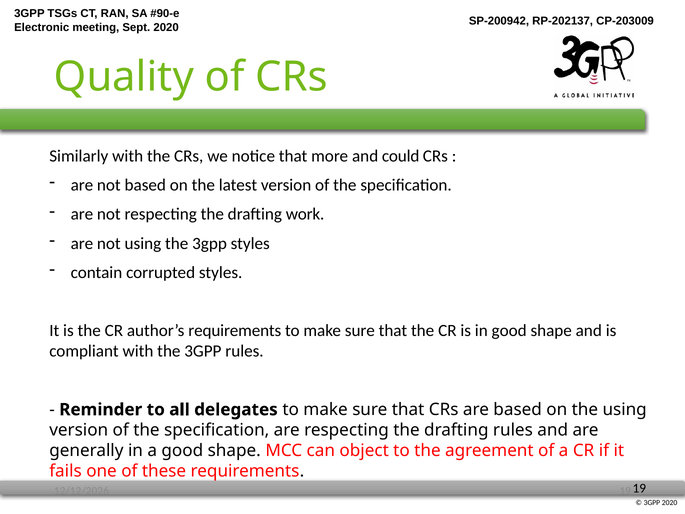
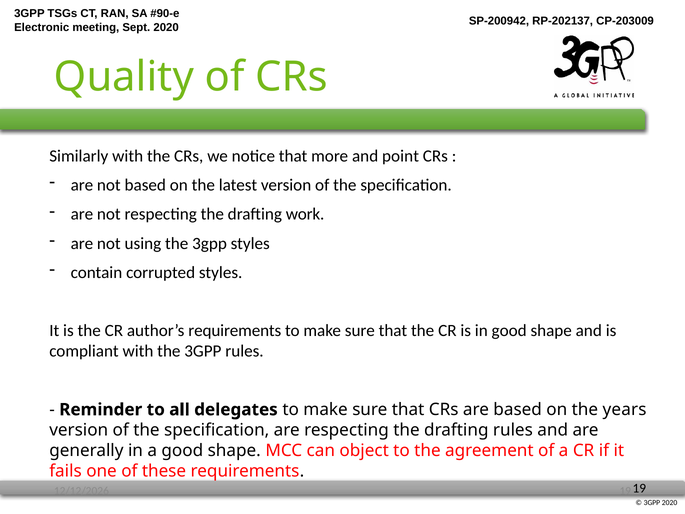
could: could -> point
the using: using -> years
